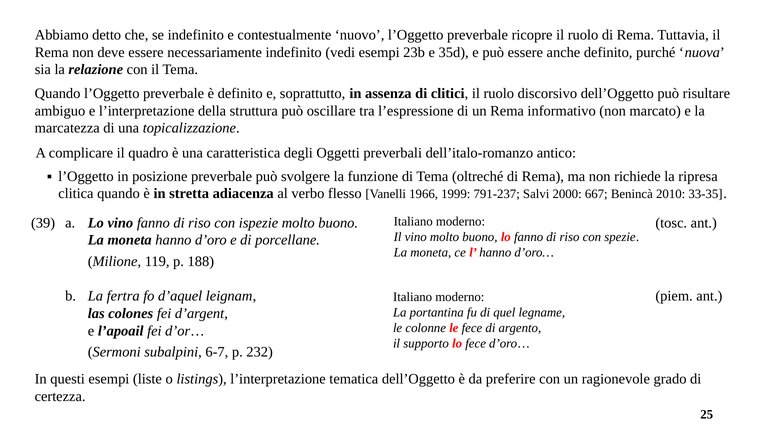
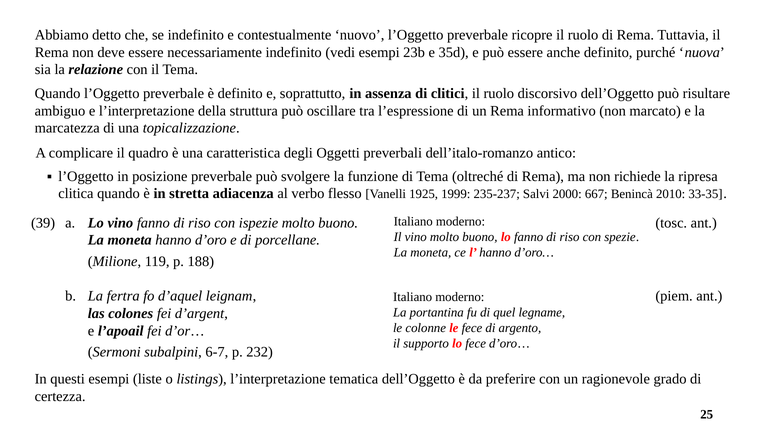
1966: 1966 -> 1925
791-237: 791-237 -> 235-237
